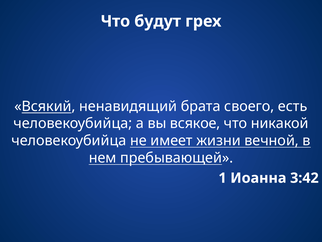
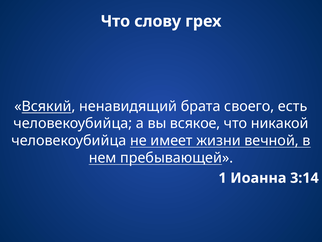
будут: будут -> слову
3:42: 3:42 -> 3:14
